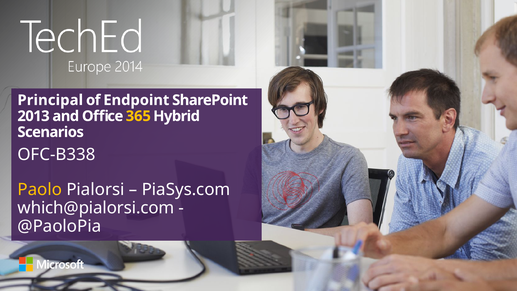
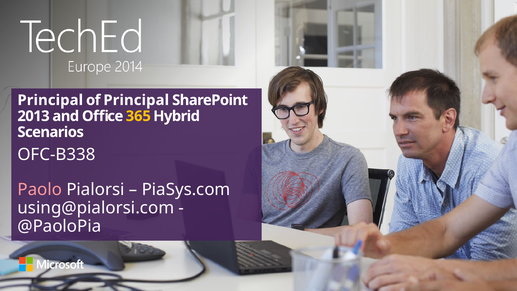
of Endpoint: Endpoint -> Principal
Paolo colour: yellow -> pink
which@pialorsi.com: which@pialorsi.com -> using@pialorsi.com
